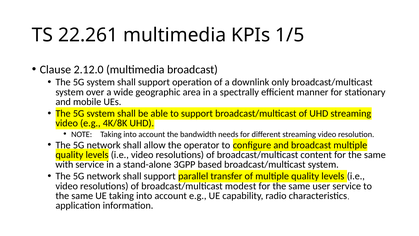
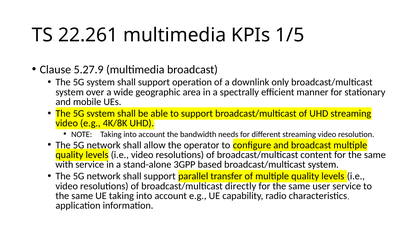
2.12.0: 2.12.0 -> 5.27.9
modest: modest -> directly
